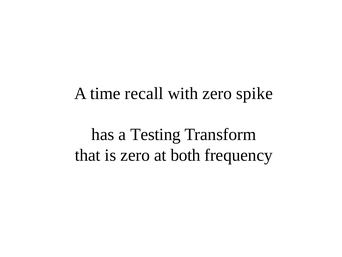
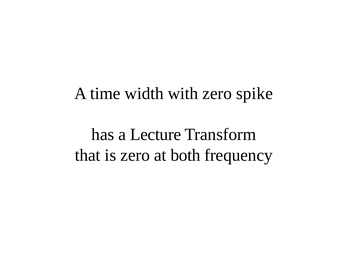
recall: recall -> width
Testing: Testing -> Lecture
